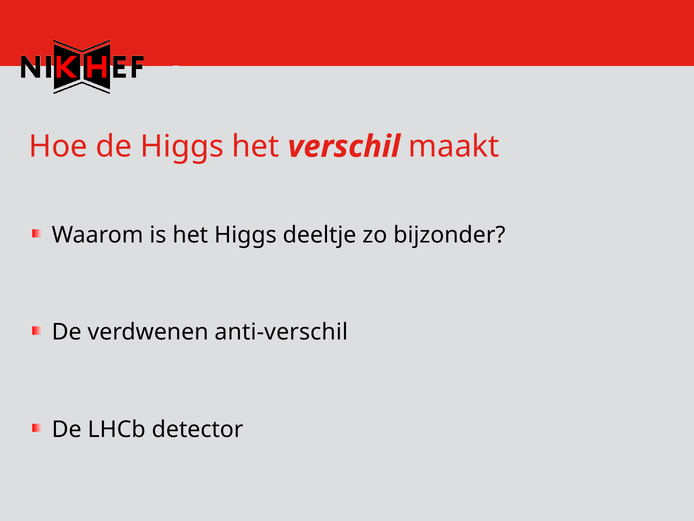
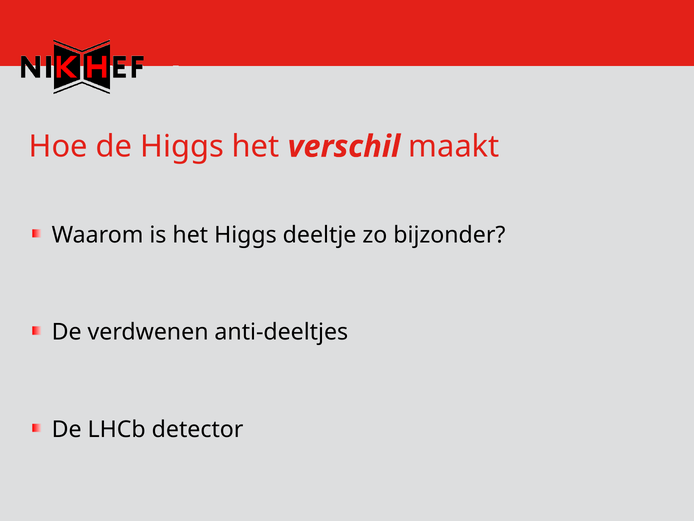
anti-verschil: anti-verschil -> anti-deeltjes
